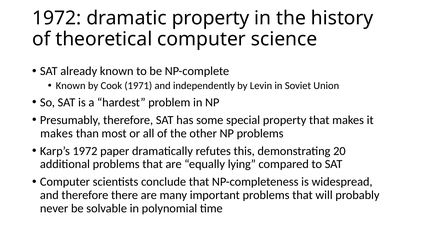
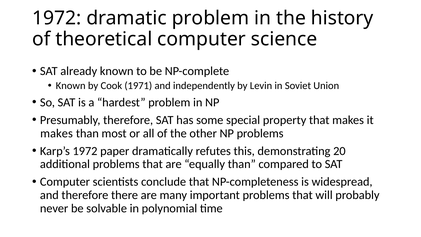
dramatic property: property -> problem
equally lying: lying -> than
